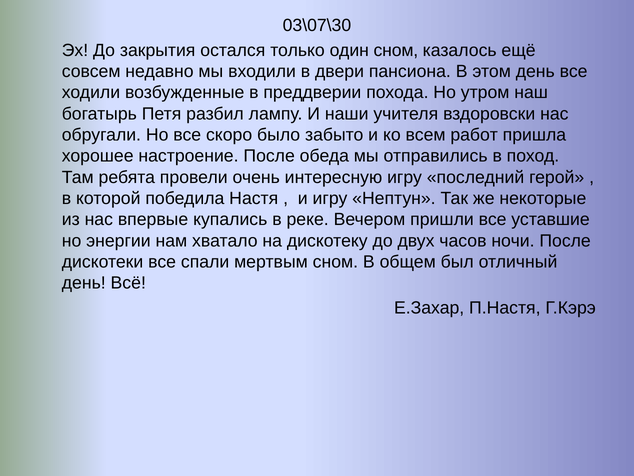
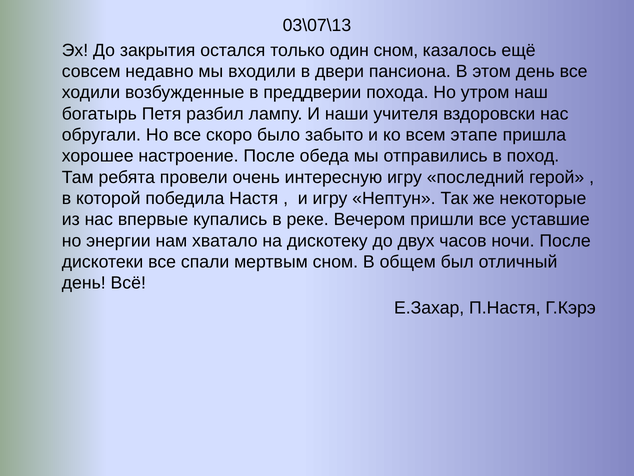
03\07\30: 03\07\30 -> 03\07\13
работ: работ -> этапе
